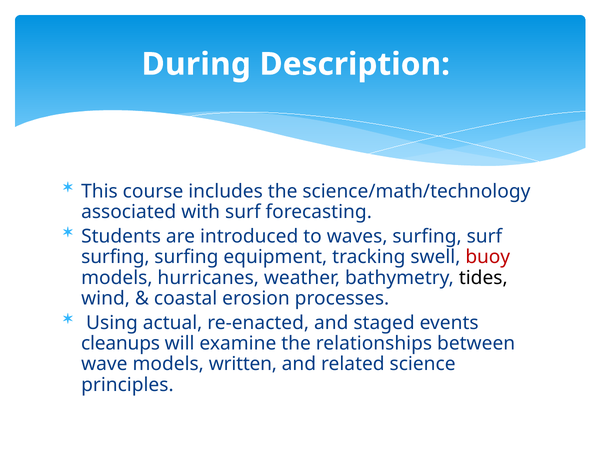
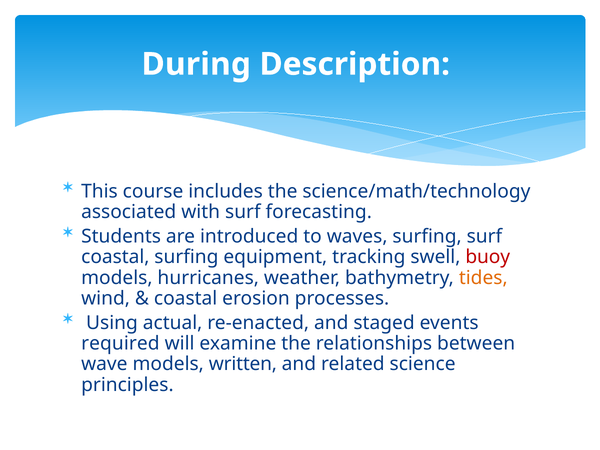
surfing at (115, 257): surfing -> coastal
tides colour: black -> orange
cleanups: cleanups -> required
